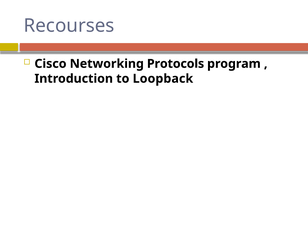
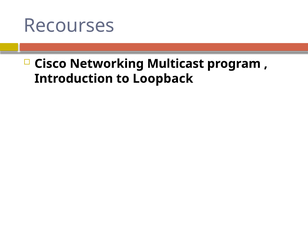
Protocols: Protocols -> Multicast
